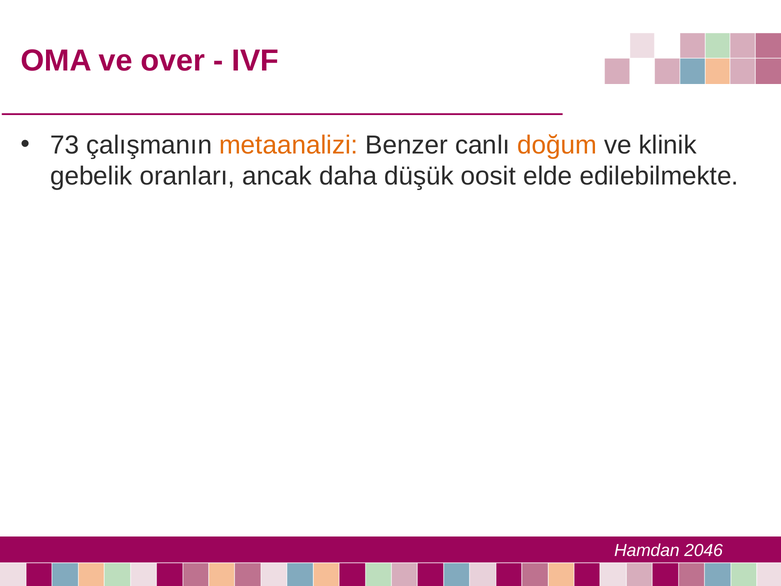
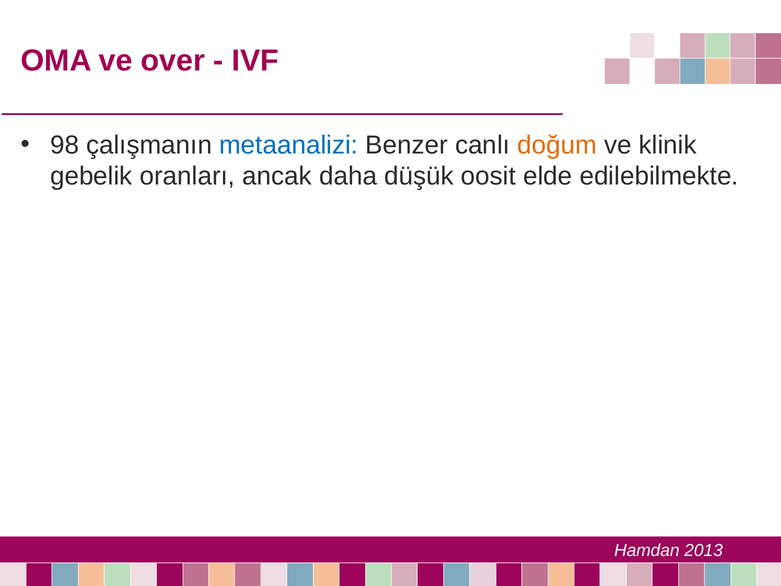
73: 73 -> 98
metaanalizi colour: orange -> blue
2046: 2046 -> 2013
